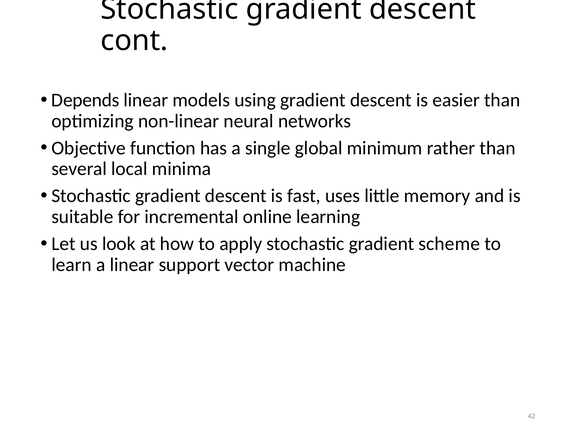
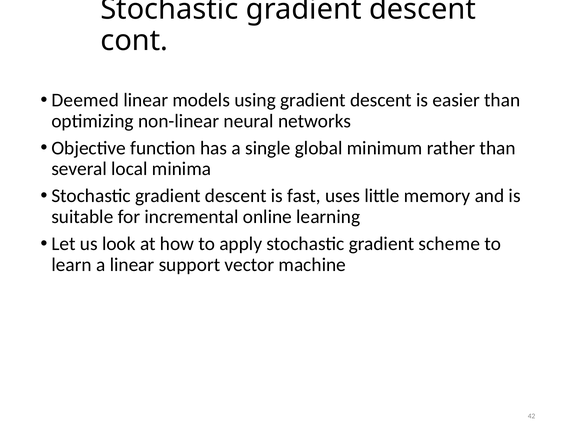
Depends: Depends -> Deemed
